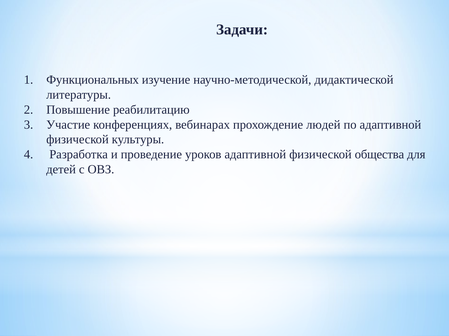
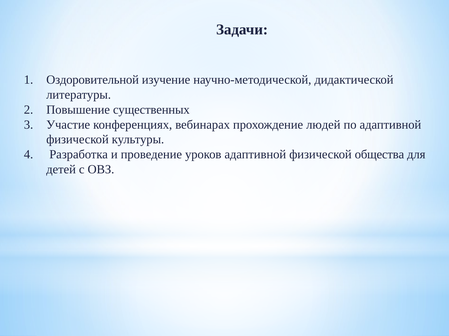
Функциональных: Функциональных -> Оздоровительной
реабилитацию: реабилитацию -> существенных
